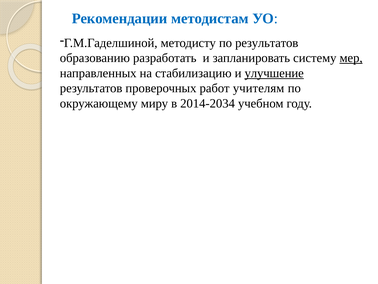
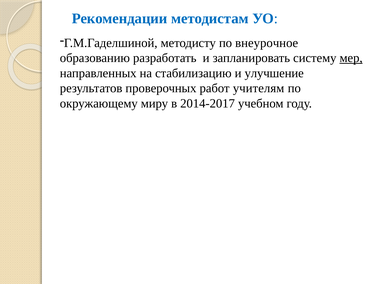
по результатов: результатов -> внеурочное
улучшение underline: present -> none
2014-2034: 2014-2034 -> 2014-2017
